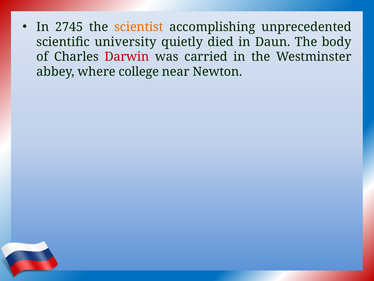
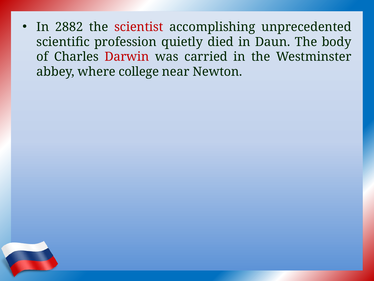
2745: 2745 -> 2882
scientist colour: orange -> red
university: university -> profession
